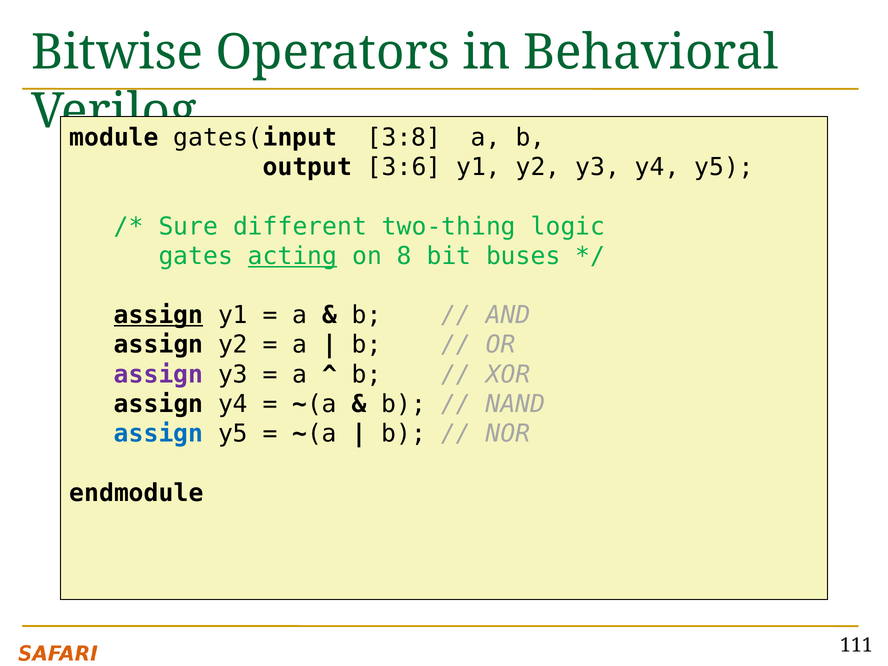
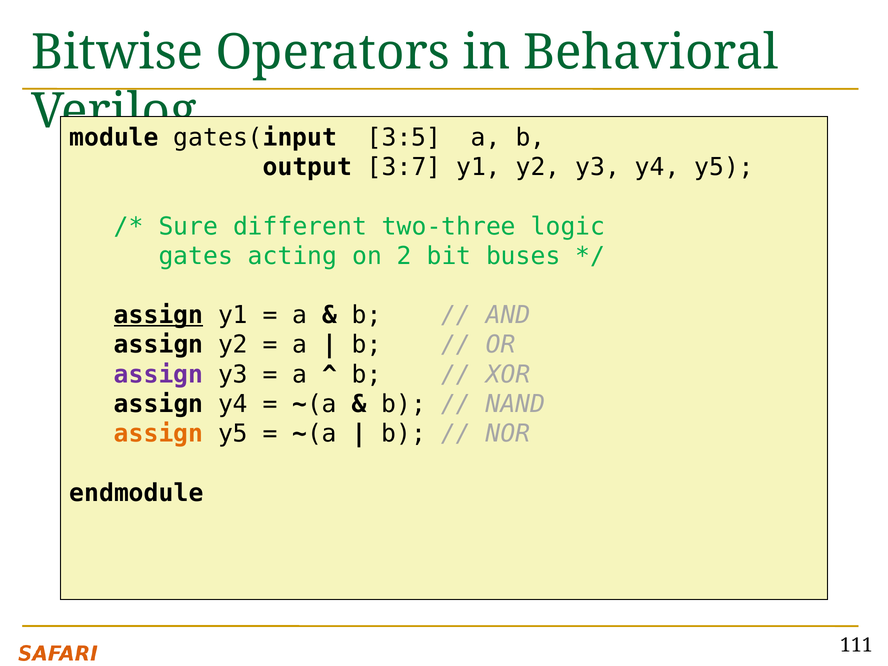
3:8: 3:8 -> 3:5
3:6: 3:6 -> 3:7
two-thing: two-thing -> two-three
acting underline: present -> none
8: 8 -> 2
assign at (159, 434) colour: blue -> orange
